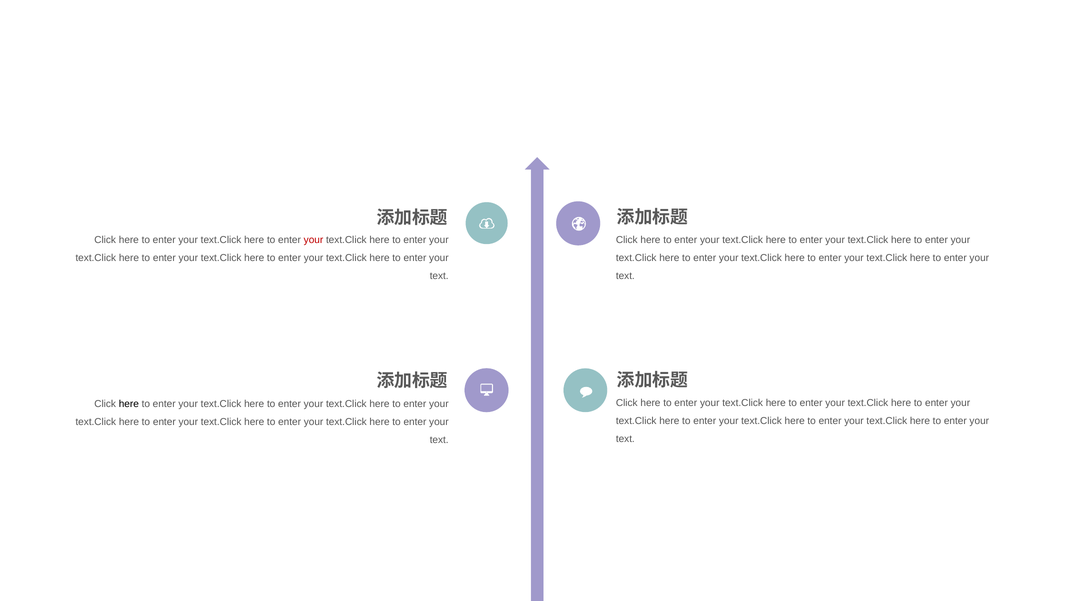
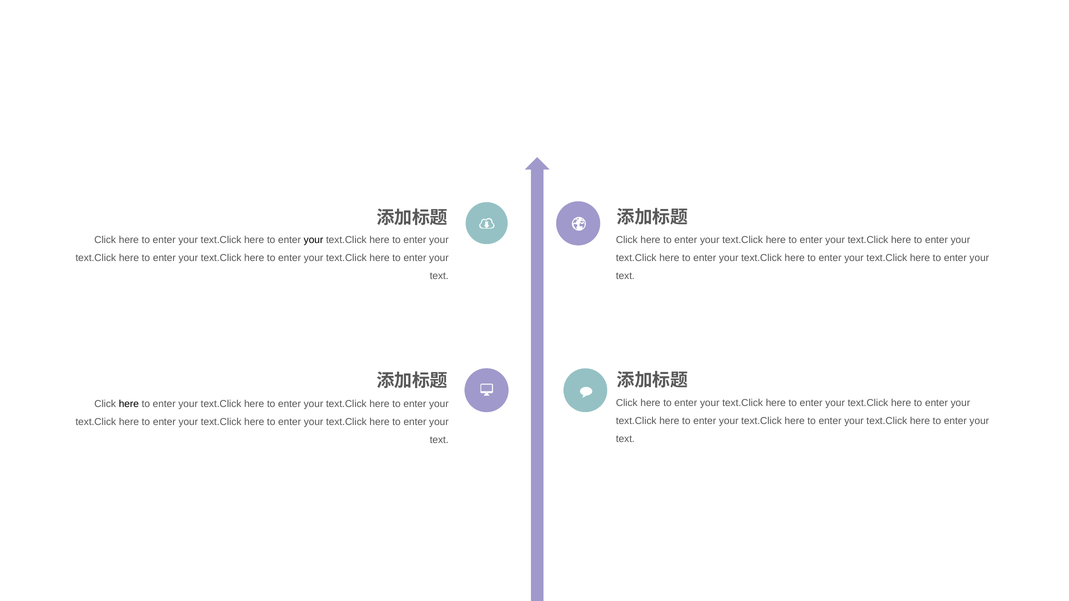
your at (314, 240) colour: red -> black
